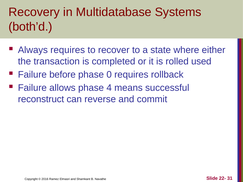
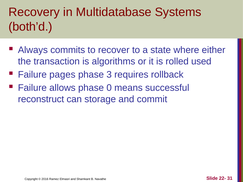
Always requires: requires -> commits
completed: completed -> algorithms
before: before -> pages
0: 0 -> 3
4: 4 -> 0
reverse: reverse -> storage
